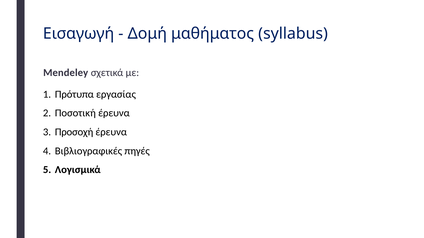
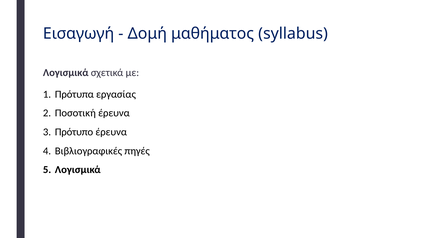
Mendeley at (66, 73): Mendeley -> Λογισμικά
Προσοχή: Προσοχή -> Πρότυπο
